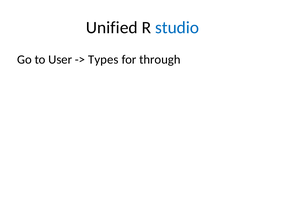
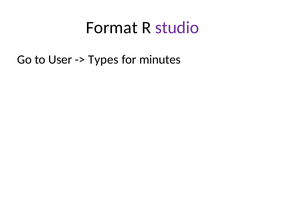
Unified: Unified -> Format
studio colour: blue -> purple
through: through -> minutes
